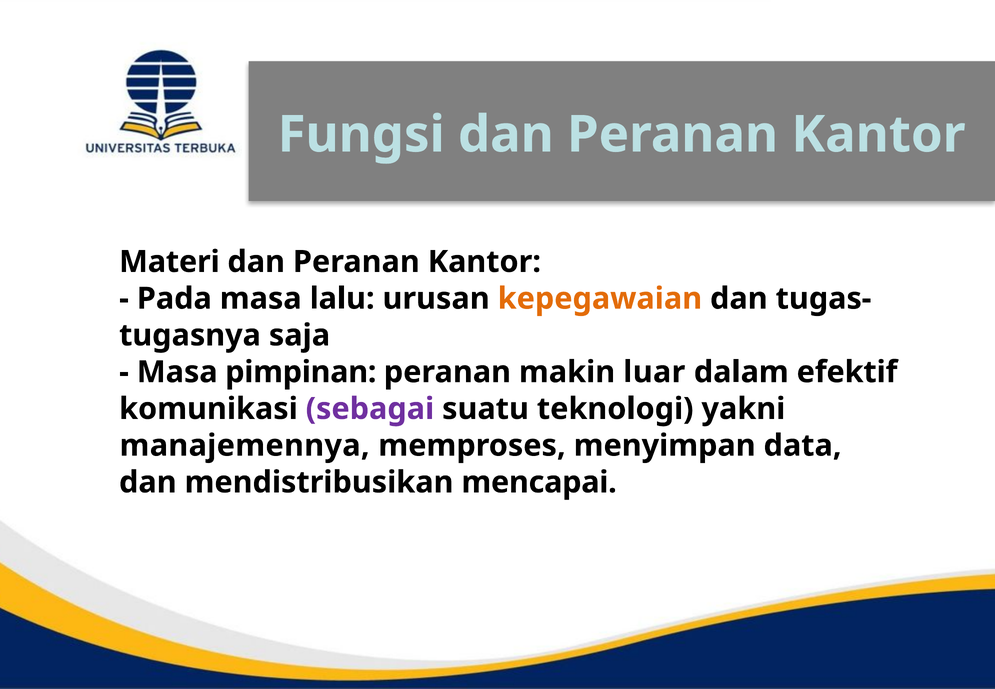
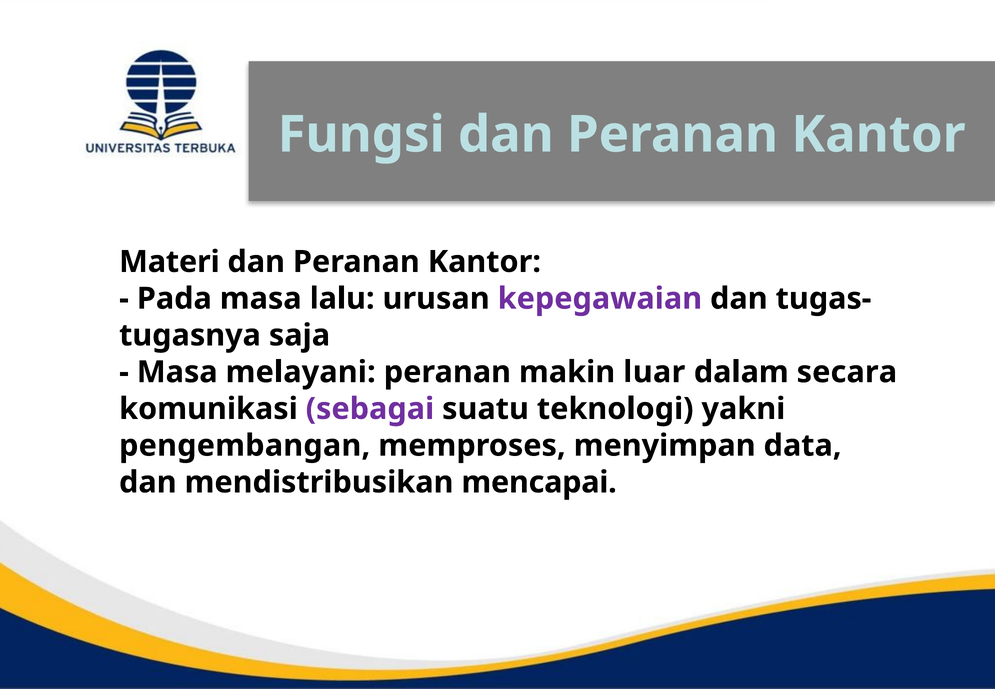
kepegawaian colour: orange -> purple
pimpinan: pimpinan -> melayani
efektif: efektif -> secara
manajemennya: manajemennya -> pengembangan
